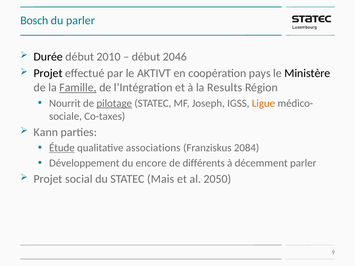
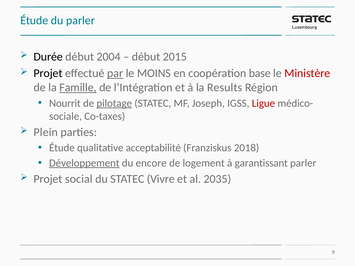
Bosch at (34, 20): Bosch -> Étude
2010: 2010 -> 2004
2046: 2046 -> 2015
par underline: none -> present
AKTIVT: AKTIVT -> MOINS
pays: pays -> base
Ministère colour: black -> red
Ligue colour: orange -> red
Kann: Kann -> Plein
Étude at (62, 148) underline: present -> none
associations: associations -> acceptabilité
2084: 2084 -> 2018
Développement underline: none -> present
différents: différents -> logement
décemment: décemment -> garantissant
Mais: Mais -> Vivre
2050: 2050 -> 2035
